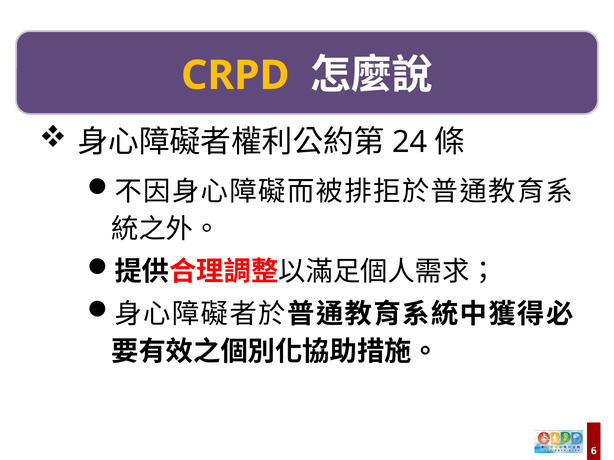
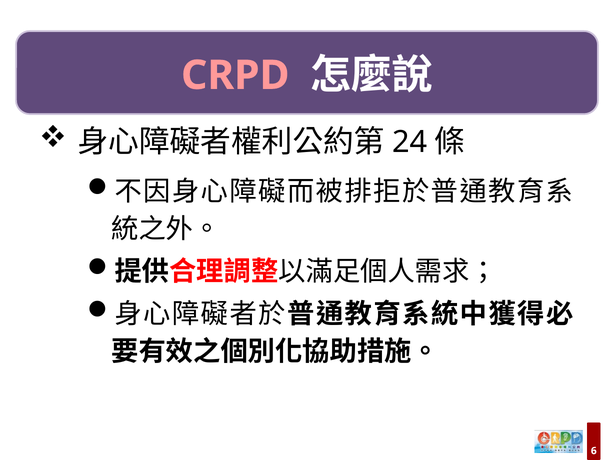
CRPD colour: yellow -> pink
